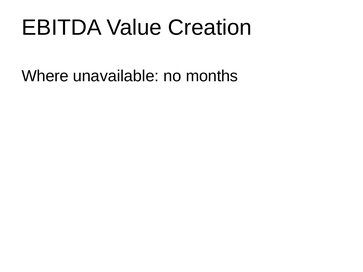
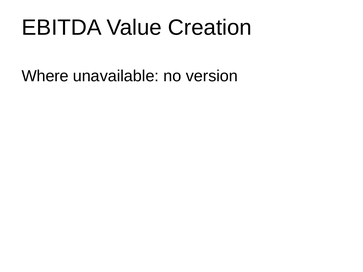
months: months -> version
